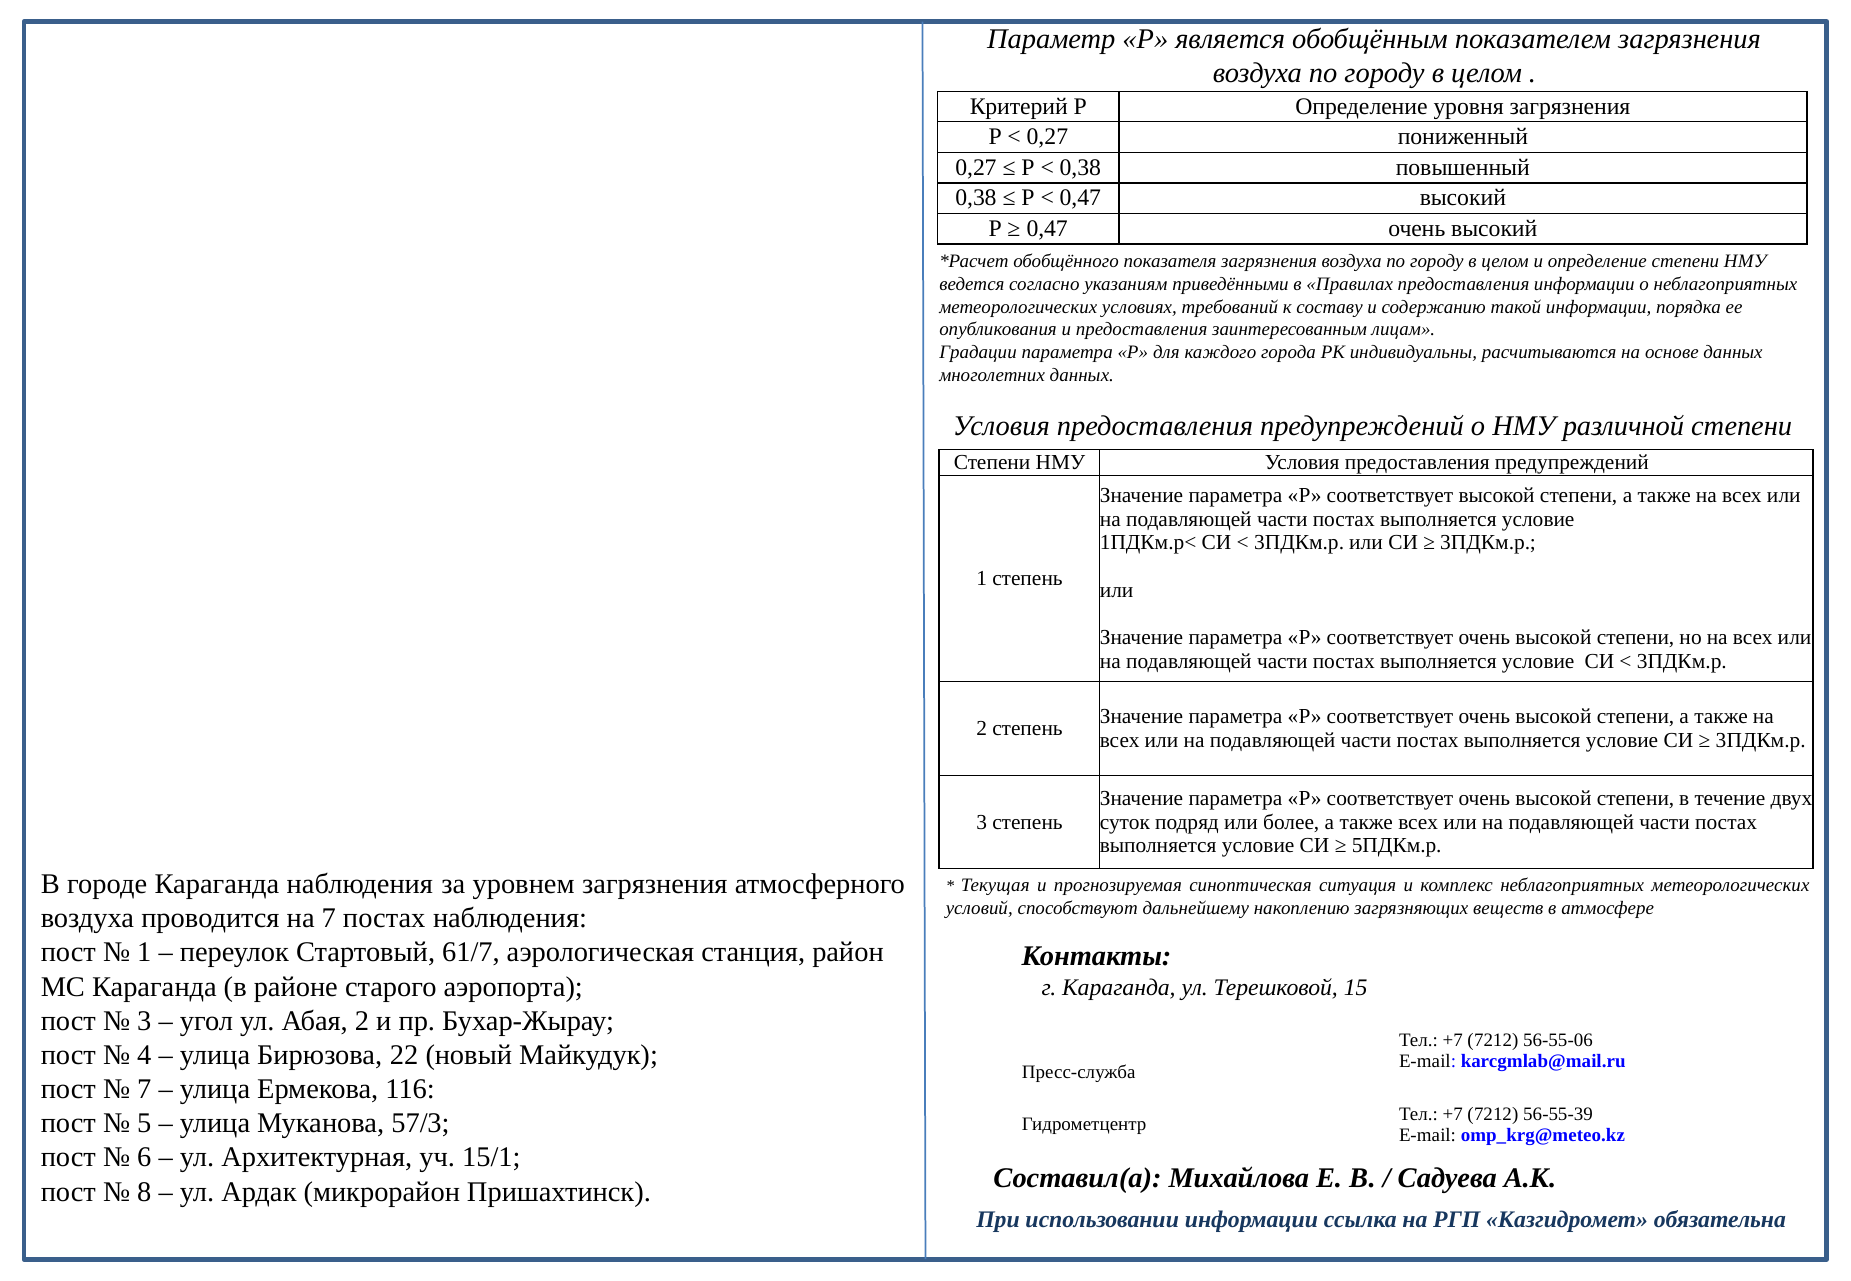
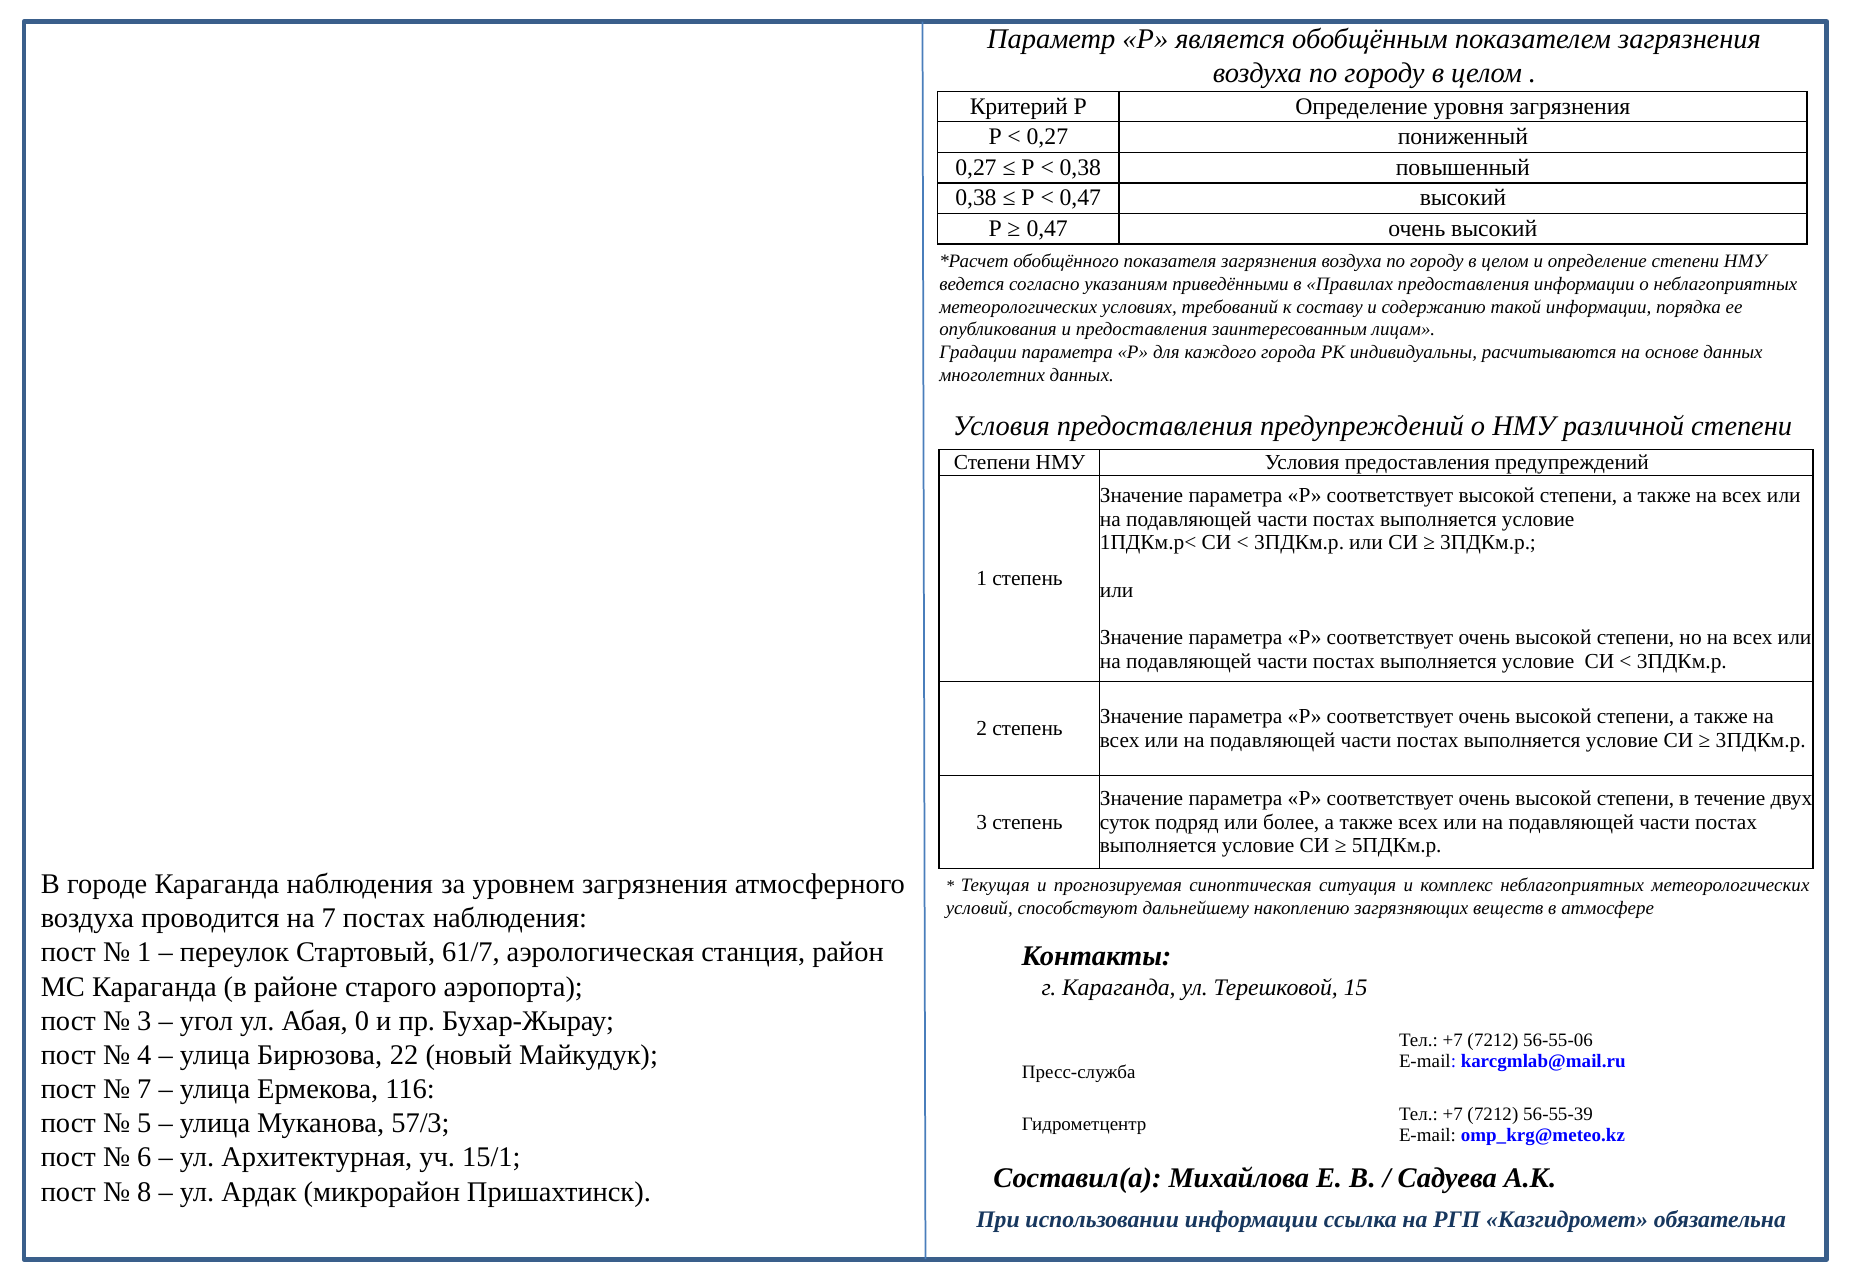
Абая 2: 2 -> 0
